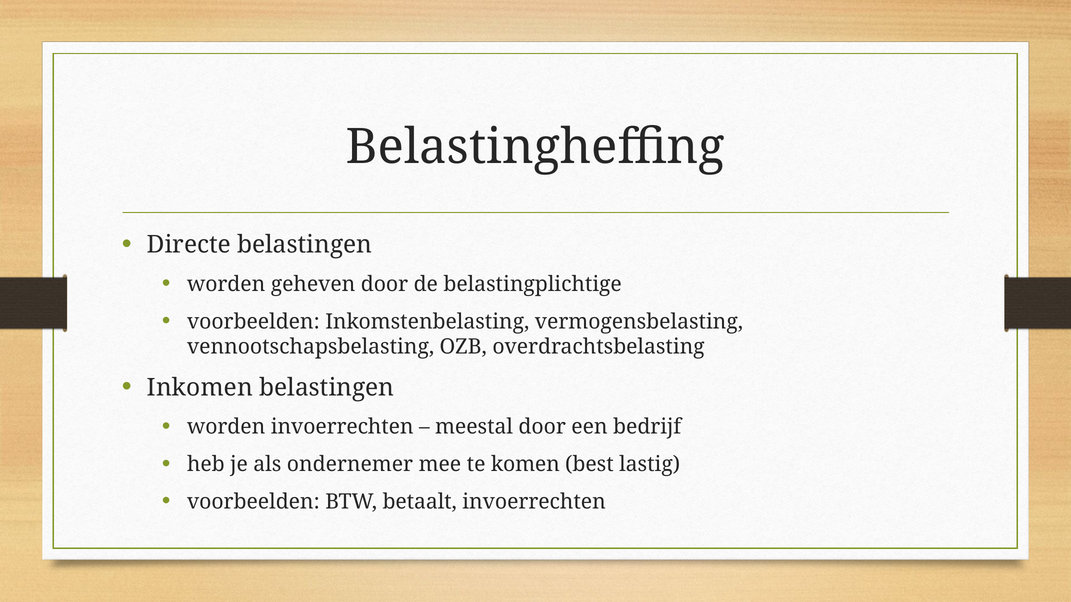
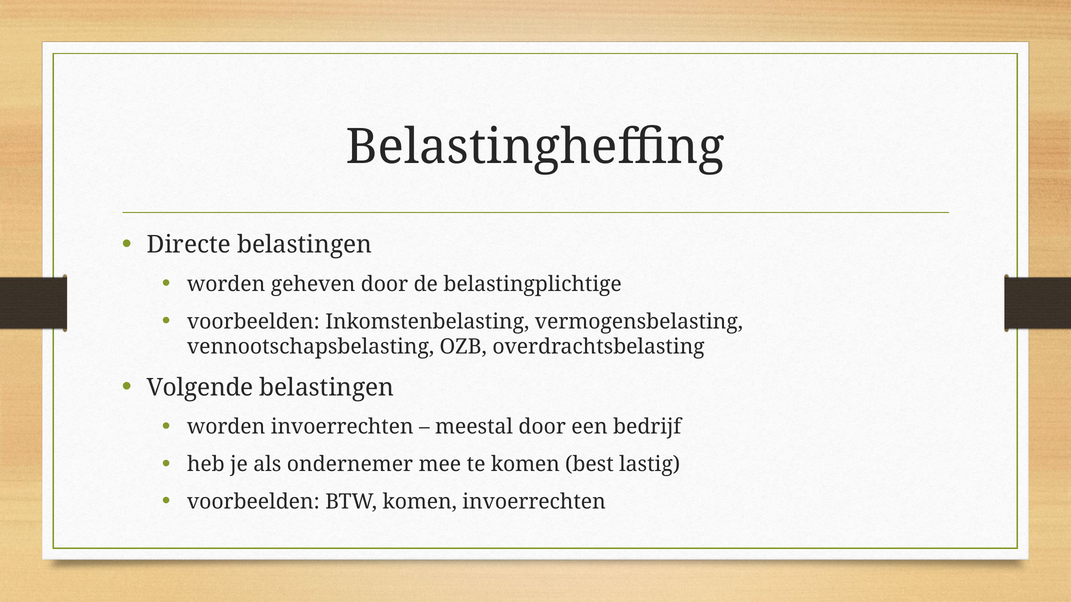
Inkomen: Inkomen -> Volgende
BTW betaalt: betaalt -> komen
